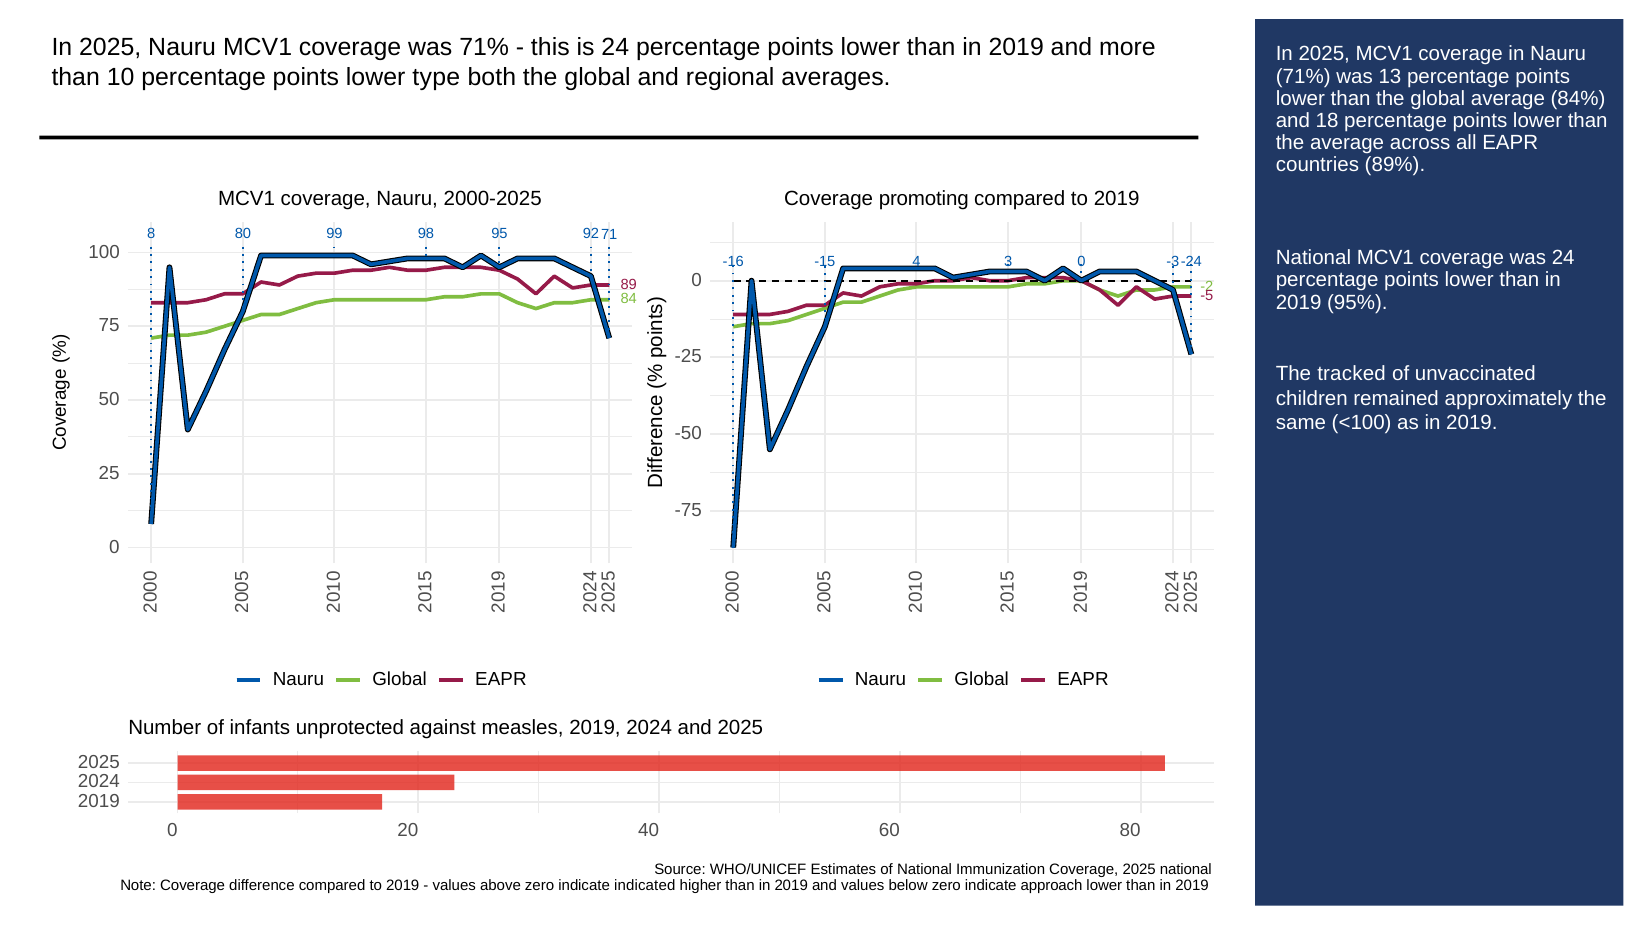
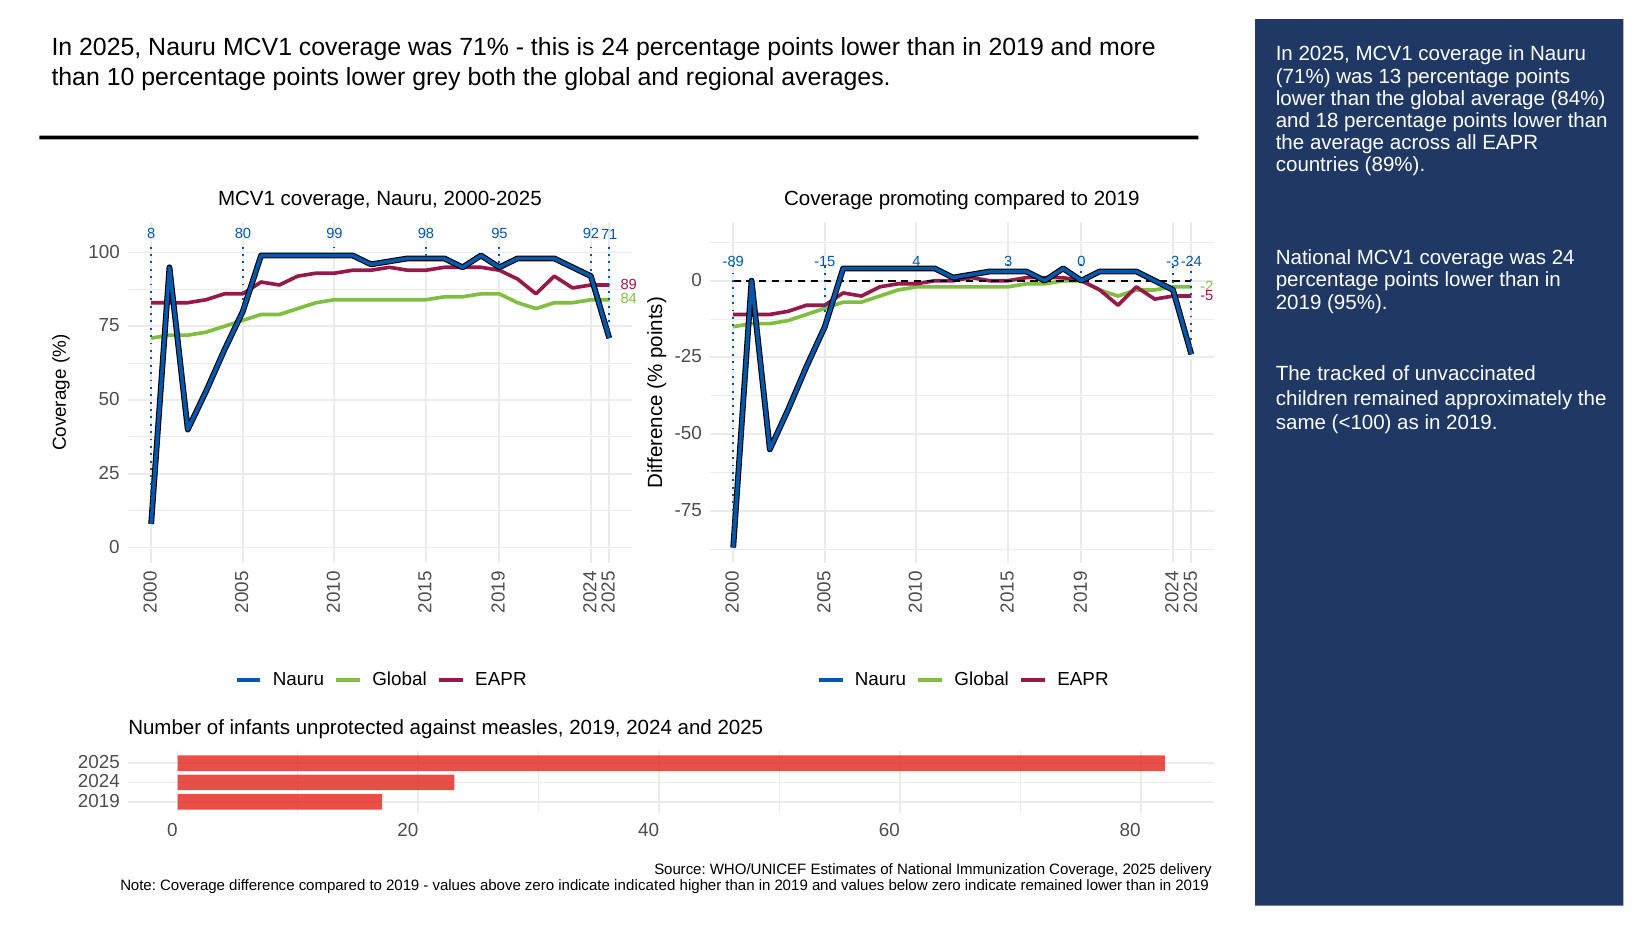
type: type -> grey
-16: -16 -> -89
2025 national: national -> delivery
indicate approach: approach -> remained
